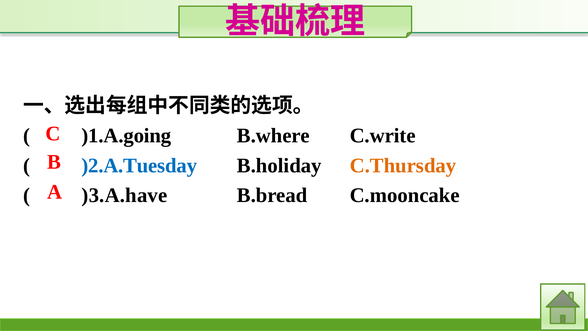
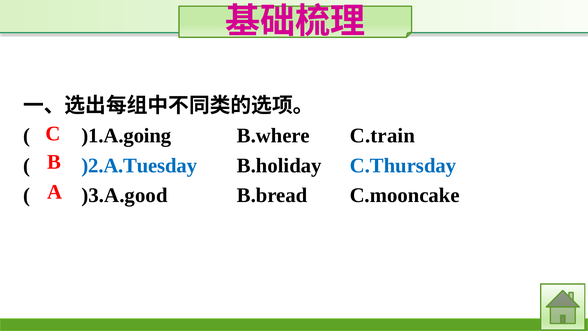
C.write: C.write -> C.train
C.Thursday colour: orange -> blue
)3.A.have: )3.A.have -> )3.A.good
